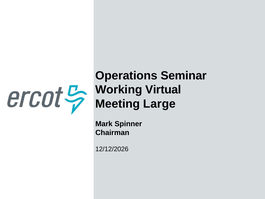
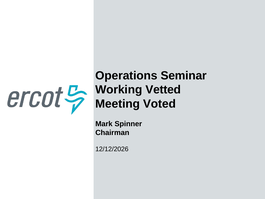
Virtual: Virtual -> Vetted
Large: Large -> Voted
